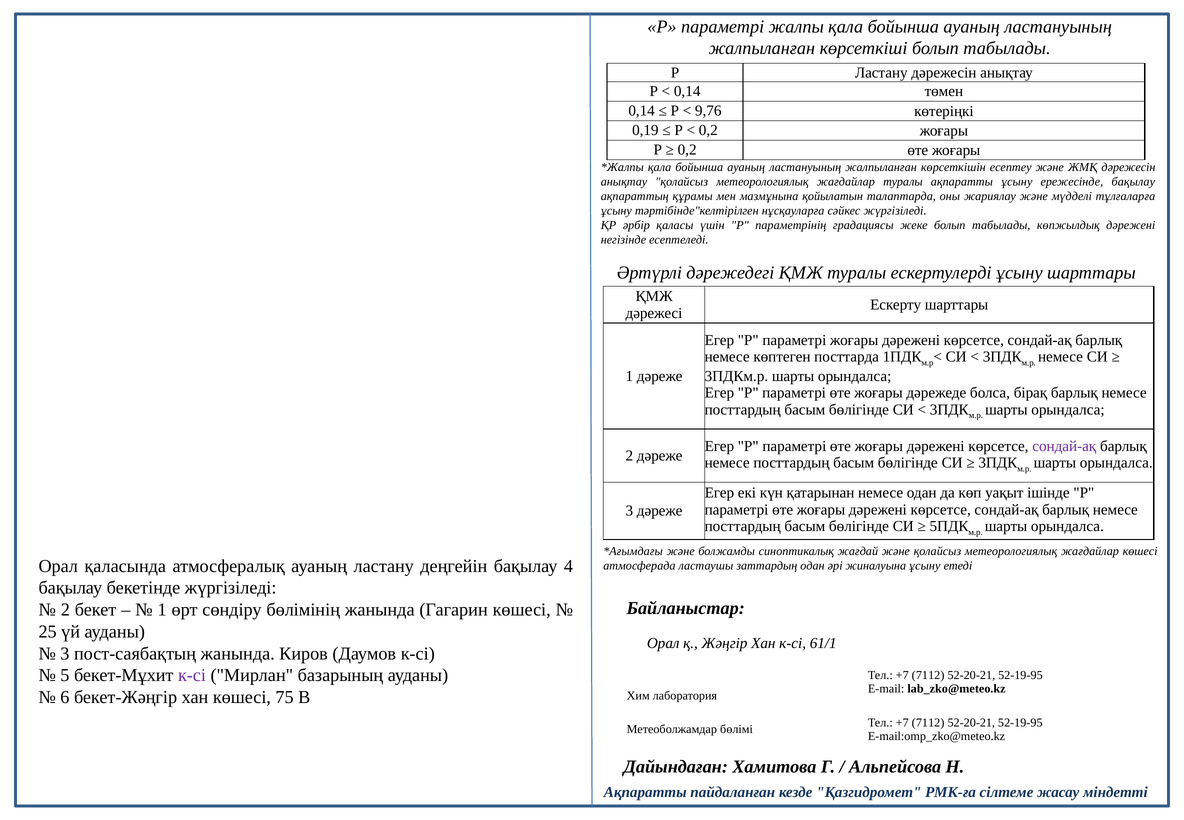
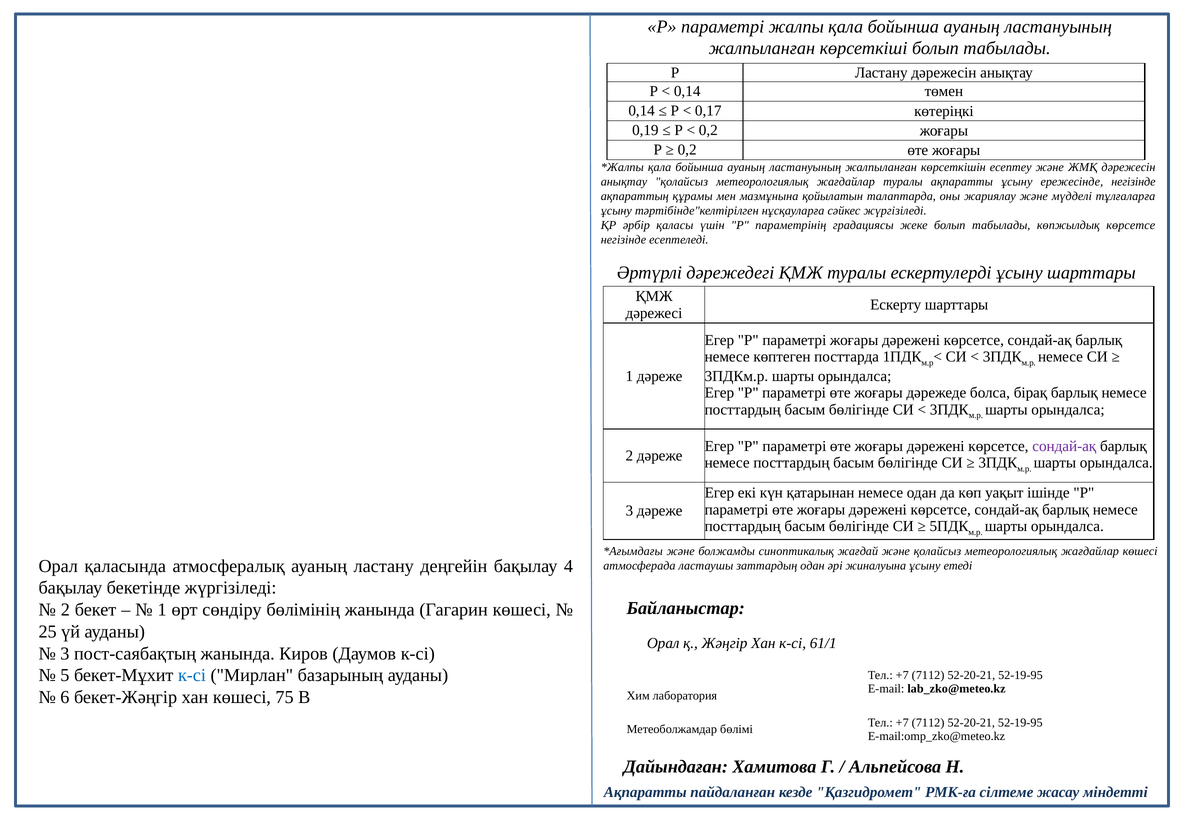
9,76: 9,76 -> 0,17
ережесінде бақылау: бақылау -> негізінде
көпжылдық дәрежені: дәрежені -> көрсетсе
к-сі at (192, 675) colour: purple -> blue
